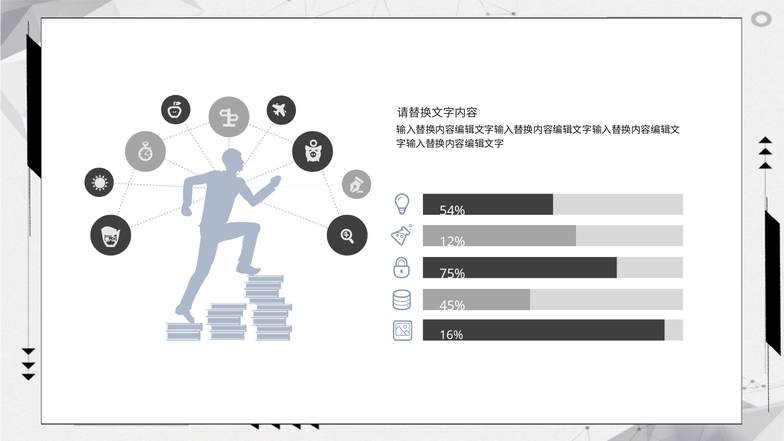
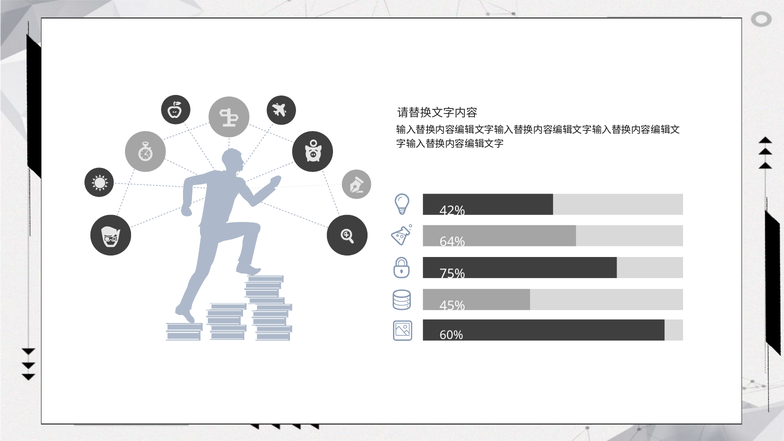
54%: 54% -> 42%
12%: 12% -> 64%
16%: 16% -> 60%
